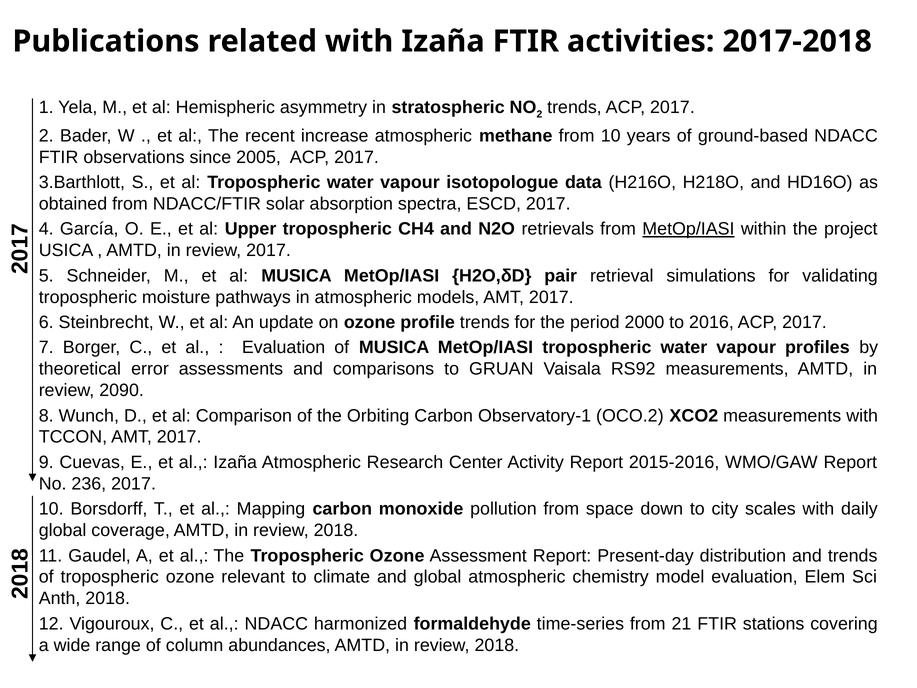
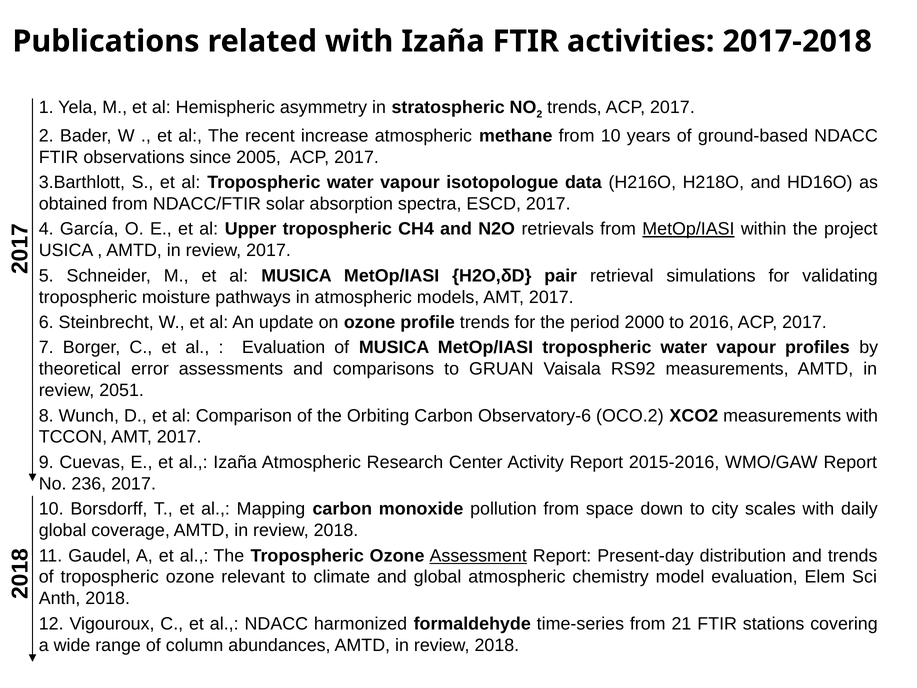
2090: 2090 -> 2051
Observatory-1: Observatory-1 -> Observatory-6
Assessment underline: none -> present
